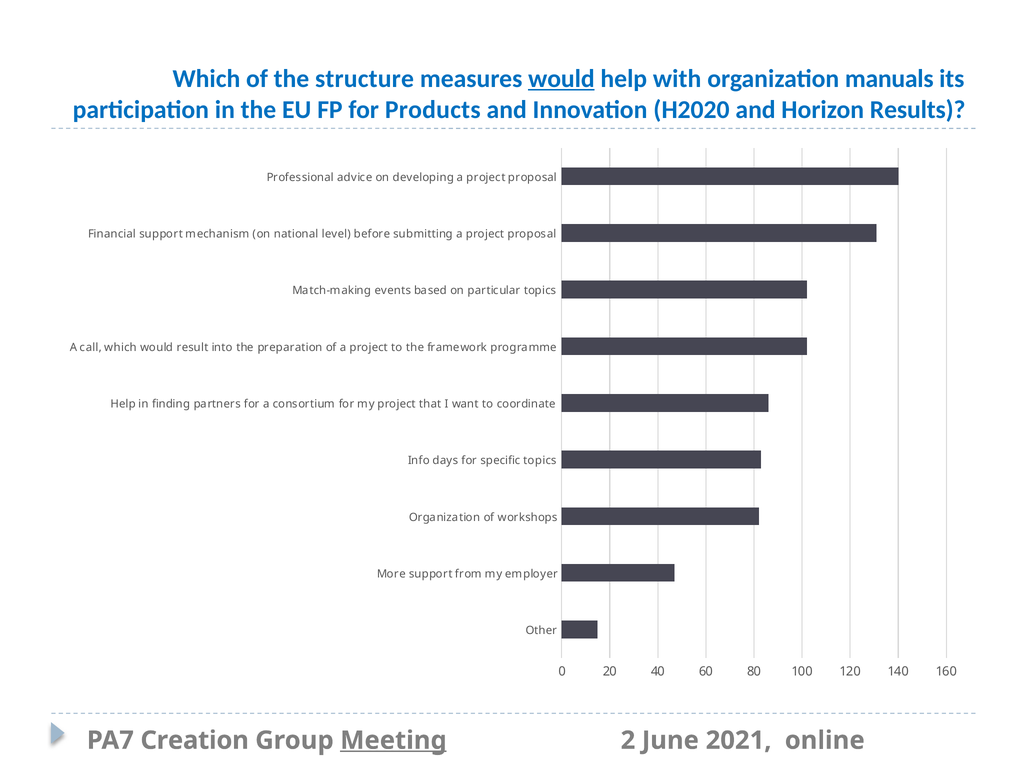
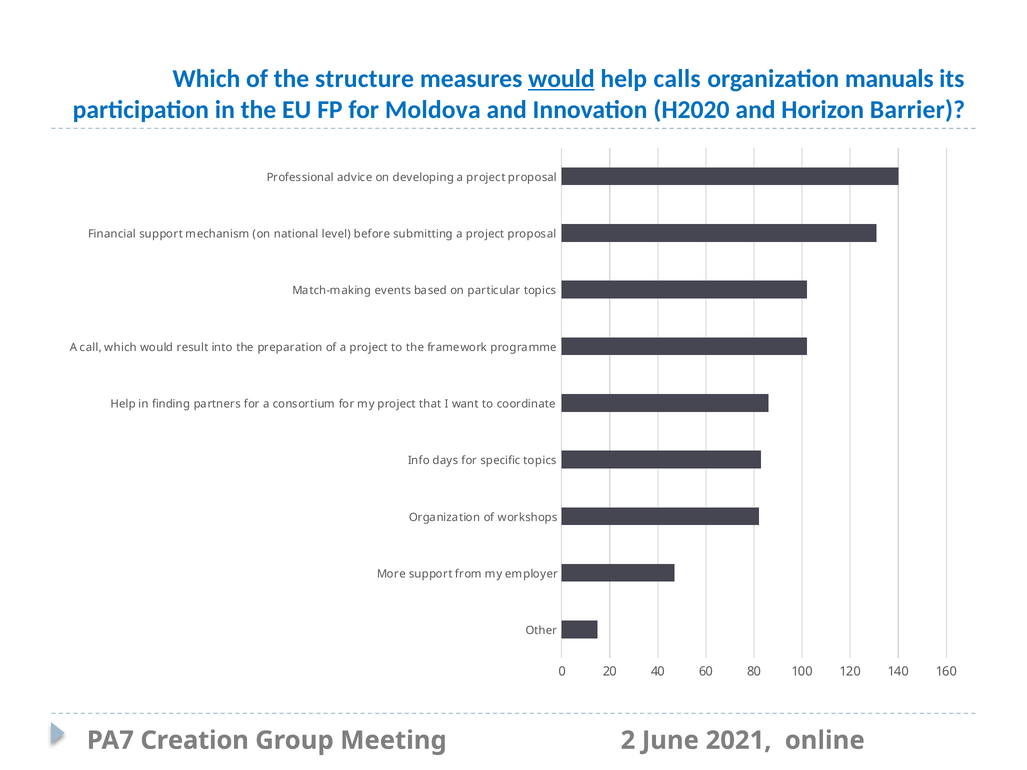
with: with -> calls
Products: Products -> Moldova
Results: Results -> Barrier
Meeting underline: present -> none
